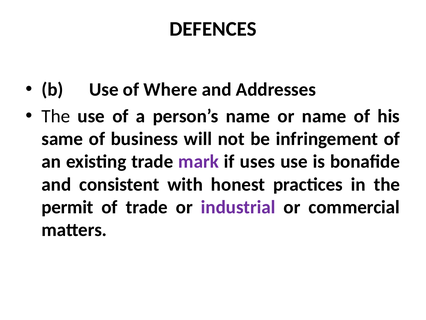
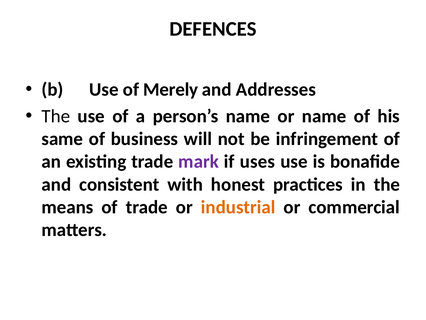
Where: Where -> Merely
permit: permit -> means
industrial colour: purple -> orange
